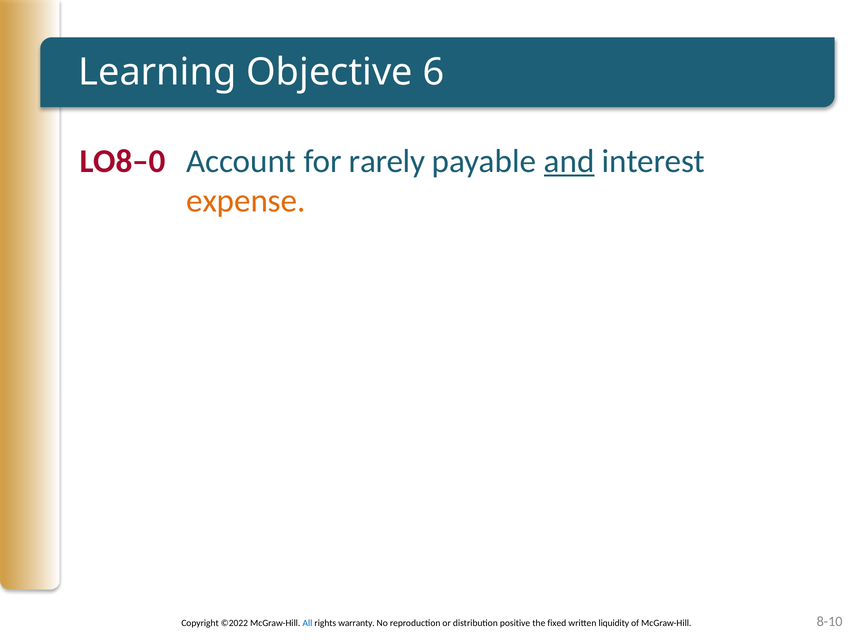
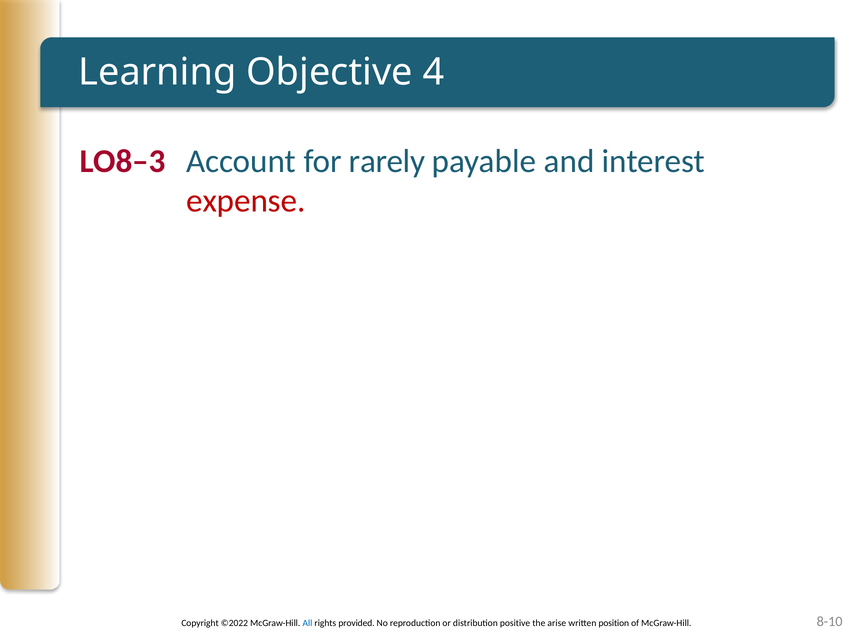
6: 6 -> 4
LO8–0: LO8–0 -> LO8–3
and underline: present -> none
expense colour: orange -> red
warranty: warranty -> provided
fixed: fixed -> arise
liquidity: liquidity -> position
